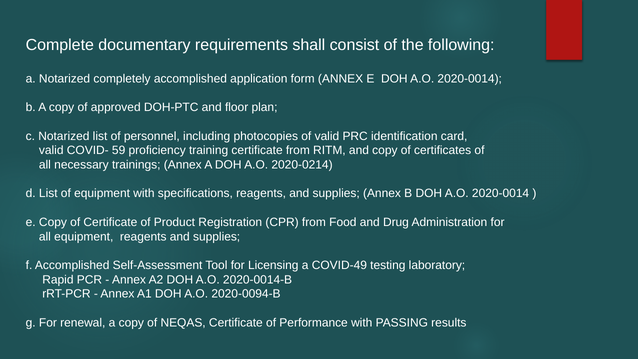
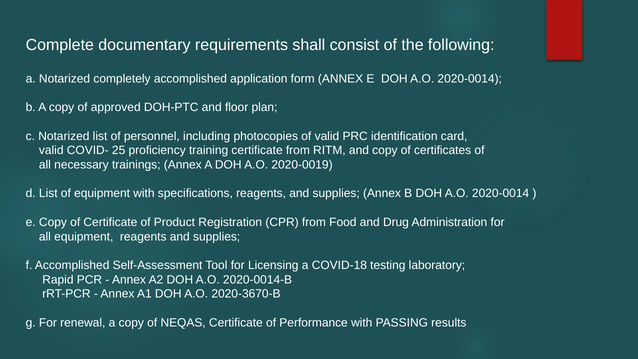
59: 59 -> 25
2020-0214: 2020-0214 -> 2020-0019
COVID-49: COVID-49 -> COVID-18
2020-0094-B: 2020-0094-B -> 2020-3670-B
